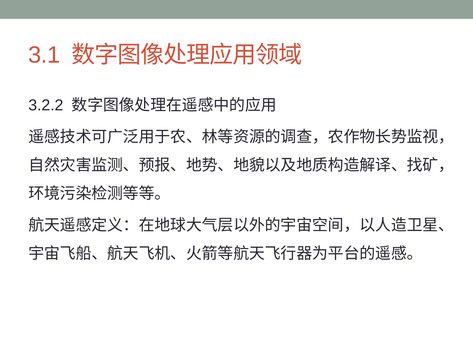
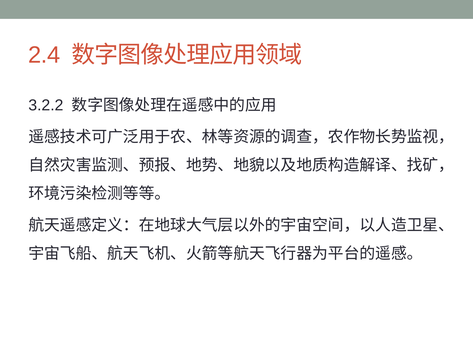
3.1: 3.1 -> 2.4
